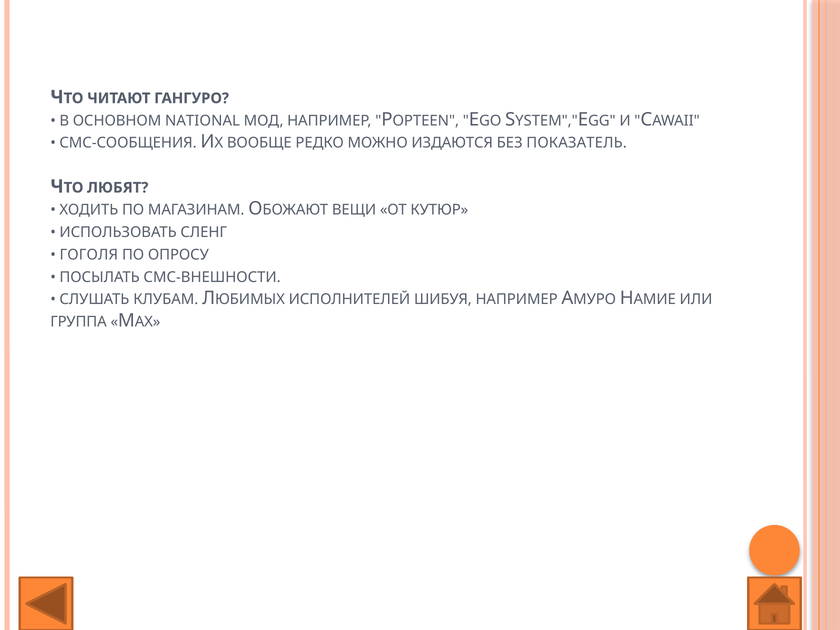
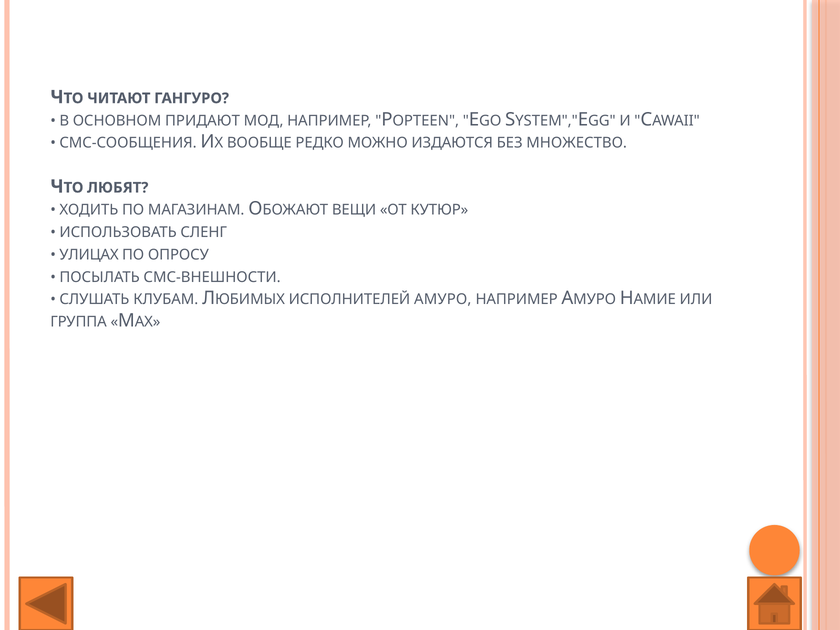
NATIONAL: NATIONAL -> ПРИДАЮТ
ПОКАЗАТЕЛЬ: ПОКАЗАТЕЛЬ -> МНОЖЕСТВО
ГОГОЛЯ: ГОГОЛЯ -> УЛИЦАХ
ИСПОЛНИТЕЛЕЙ ШИБУЯ: ШИБУЯ -> АМУРО
